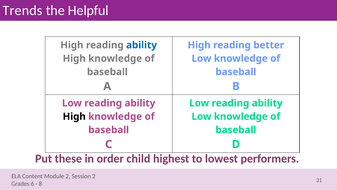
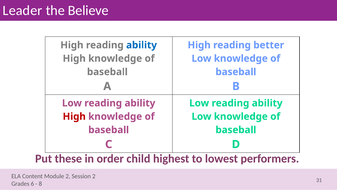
Trends: Trends -> Leader
Helpful: Helpful -> Believe
High at (74, 116) colour: black -> red
